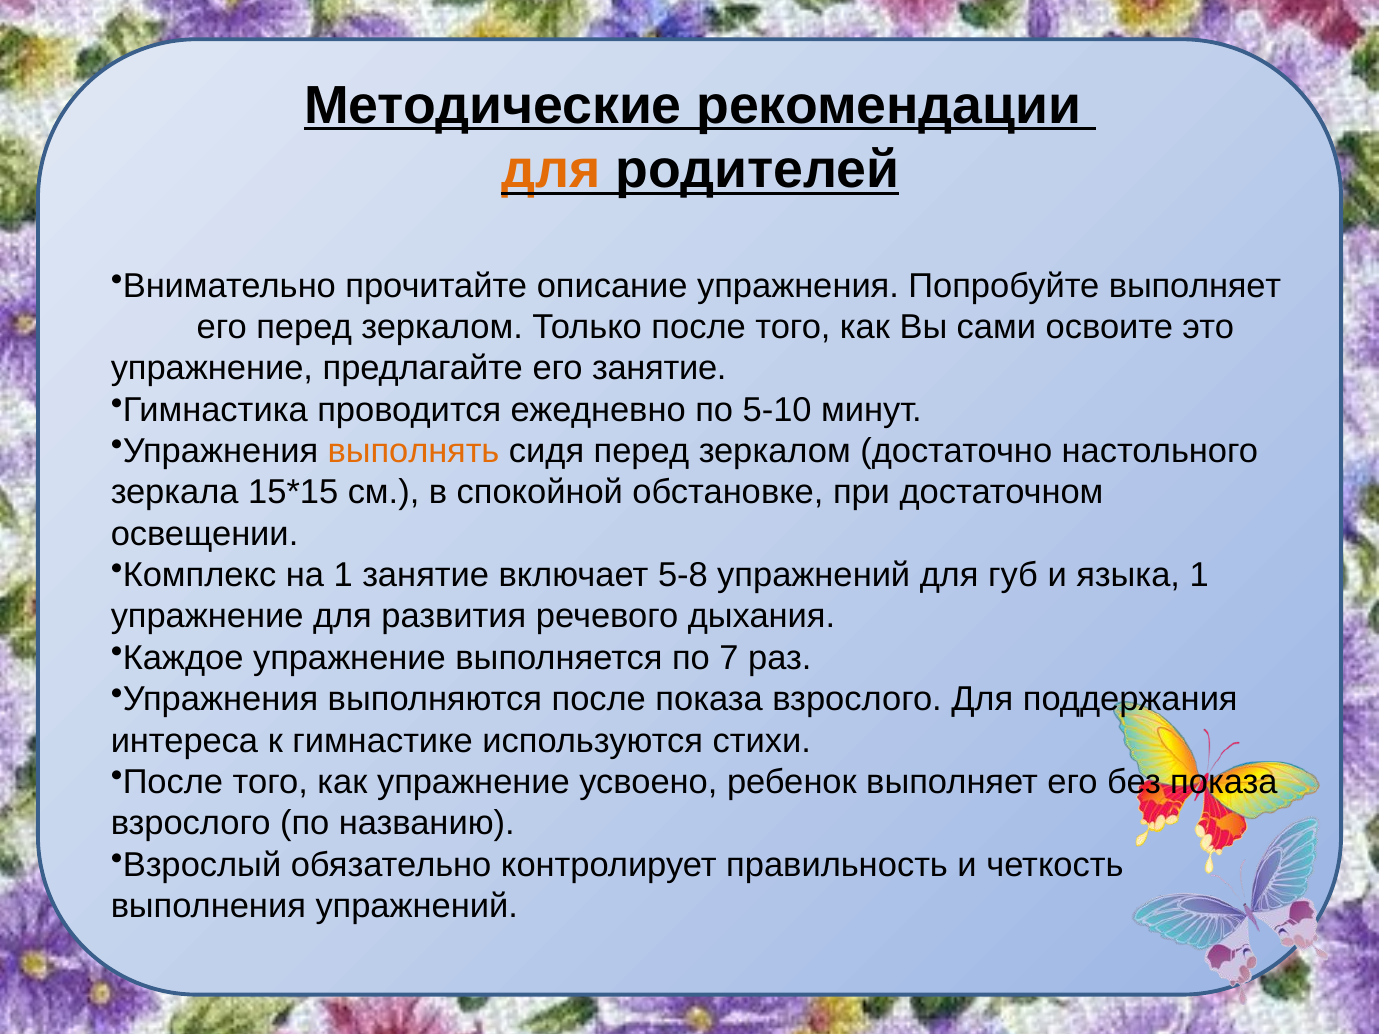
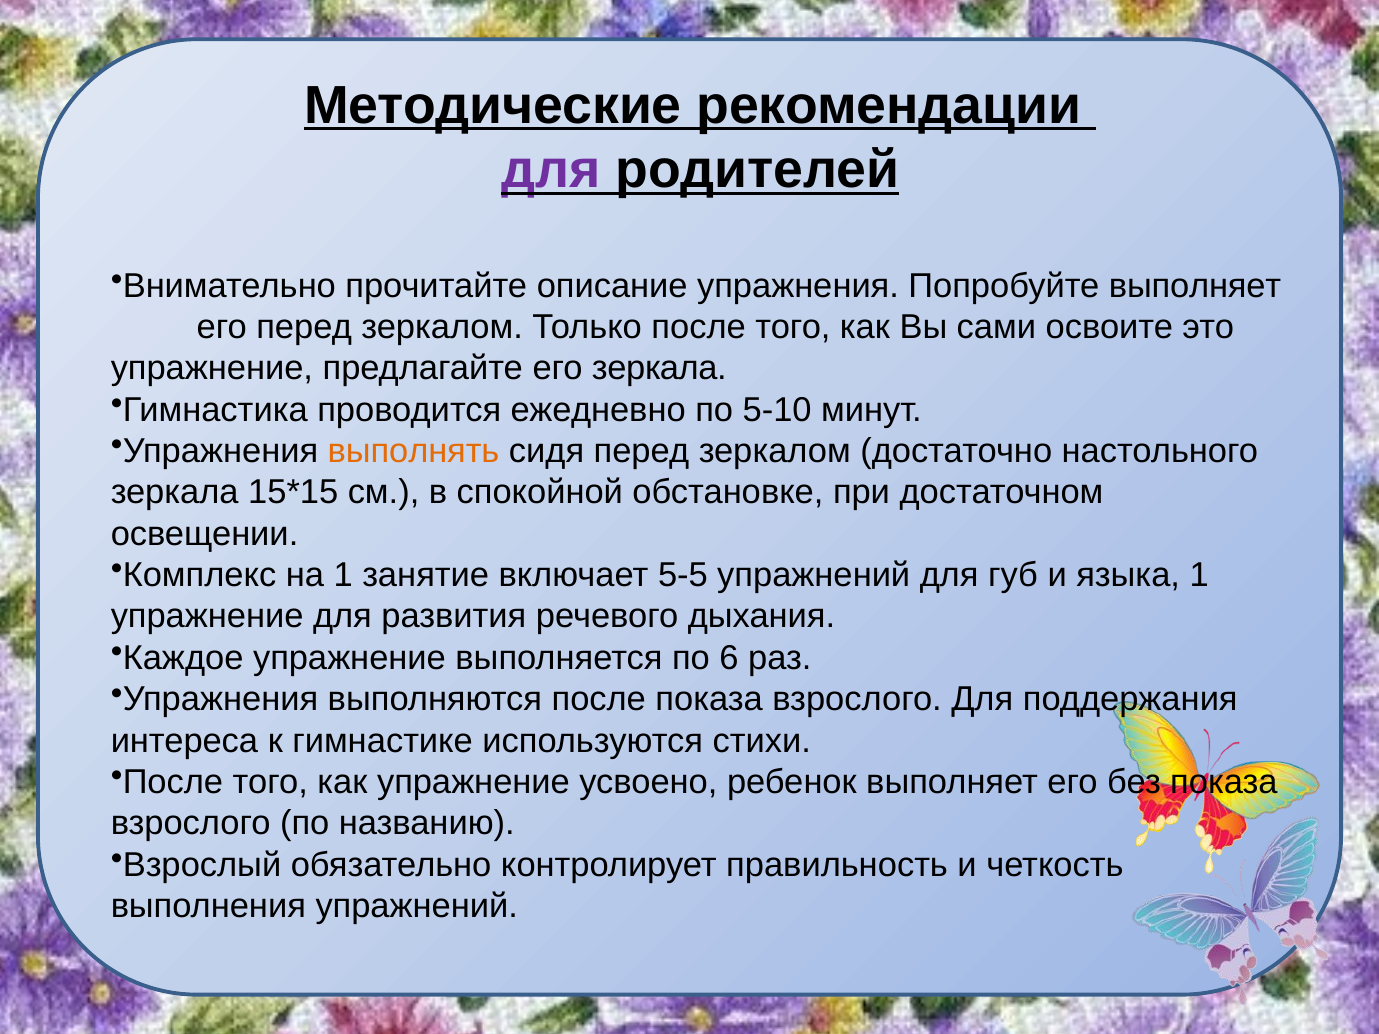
для at (551, 170) colour: orange -> purple
его занятие: занятие -> зеркала
5-8: 5-8 -> 5-5
7: 7 -> 6
